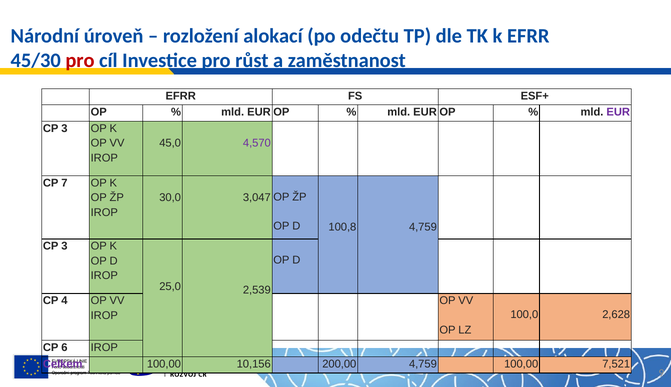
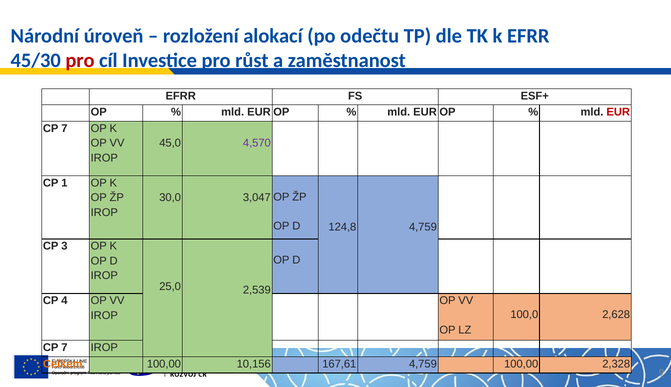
EUR colour: purple -> red
3 at (64, 128): 3 -> 7
7: 7 -> 1
100,8: 100,8 -> 124,8
6 at (64, 347): 6 -> 7
Celkem colour: purple -> orange
200,00: 200,00 -> 167,61
7,521: 7,521 -> 2,328
